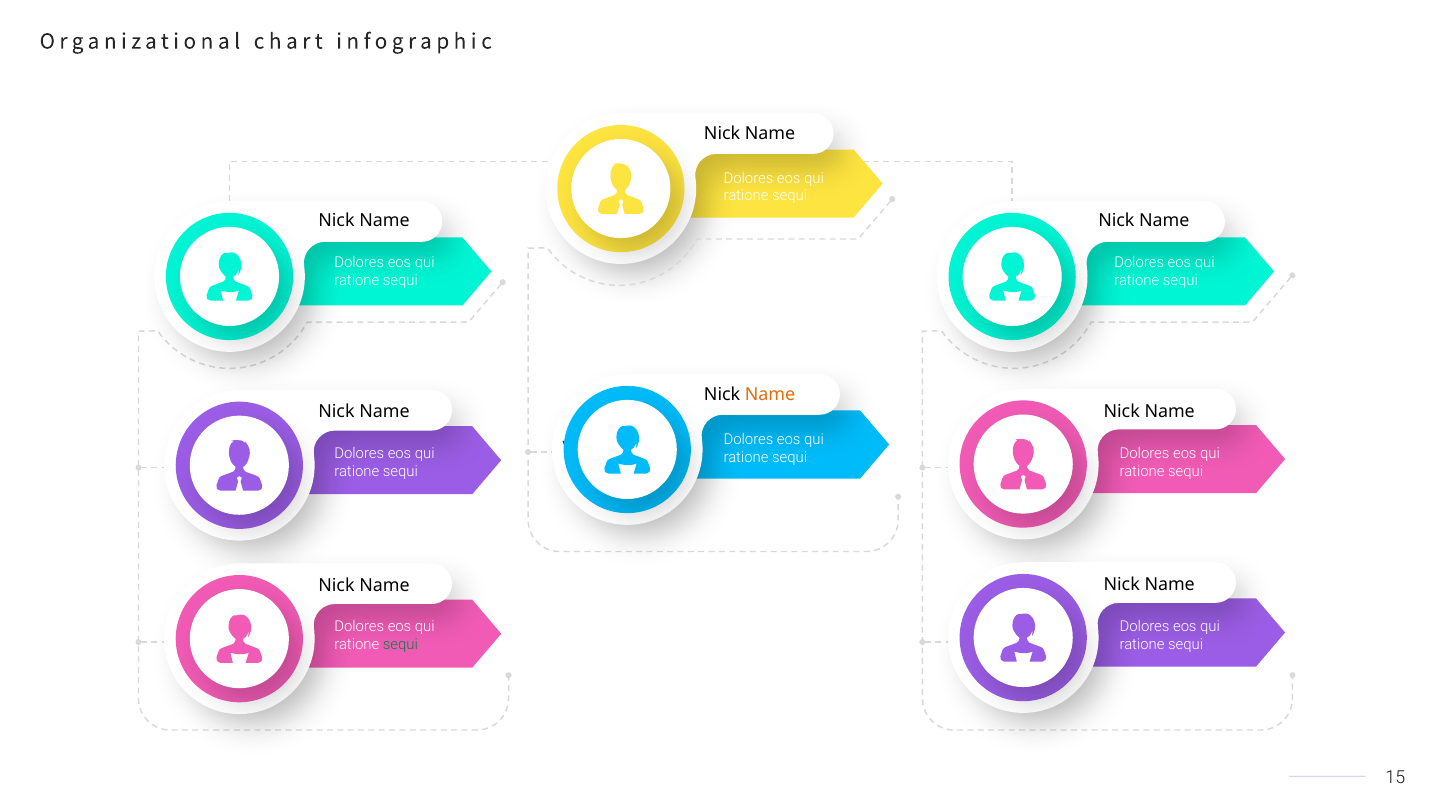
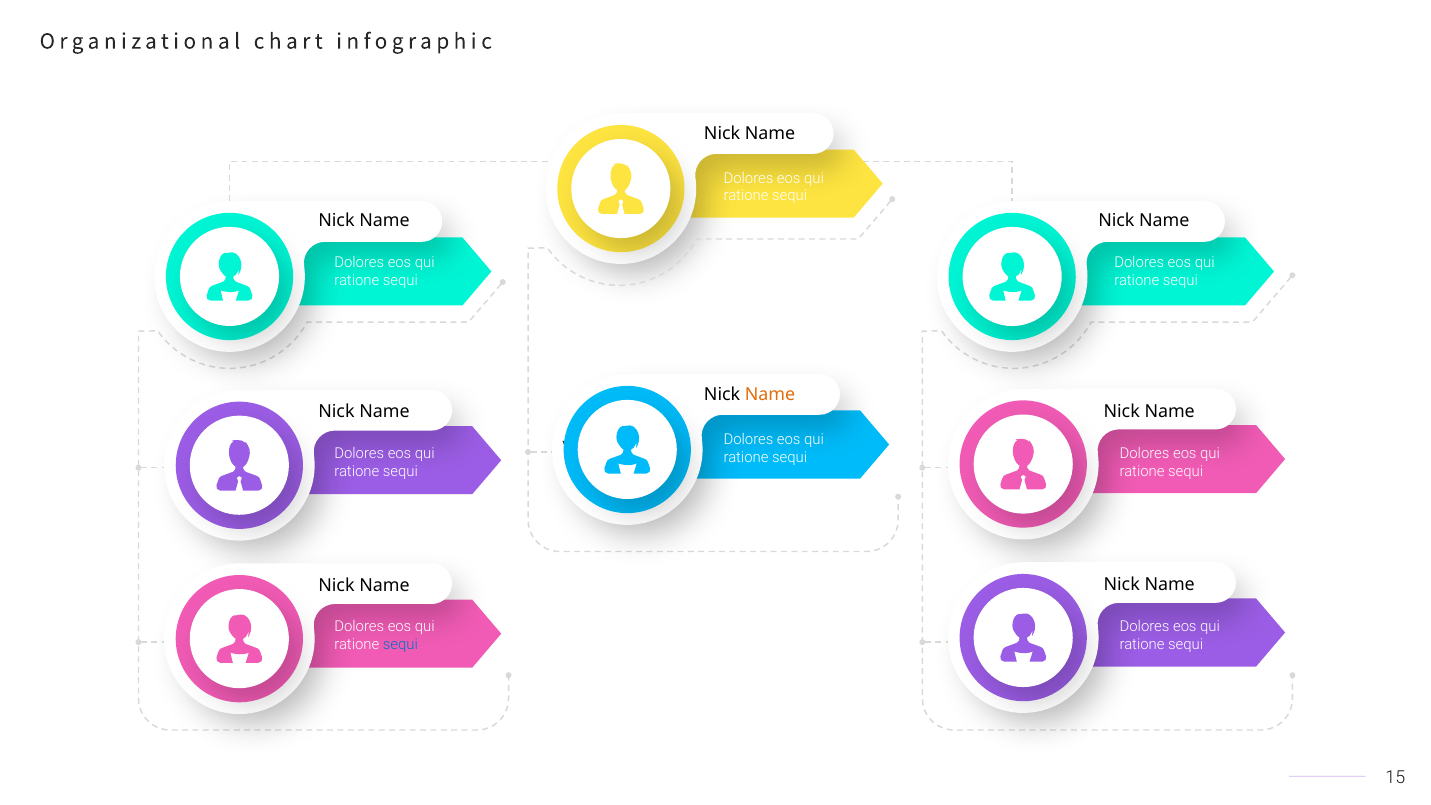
sequi at (400, 644) colour: green -> blue
